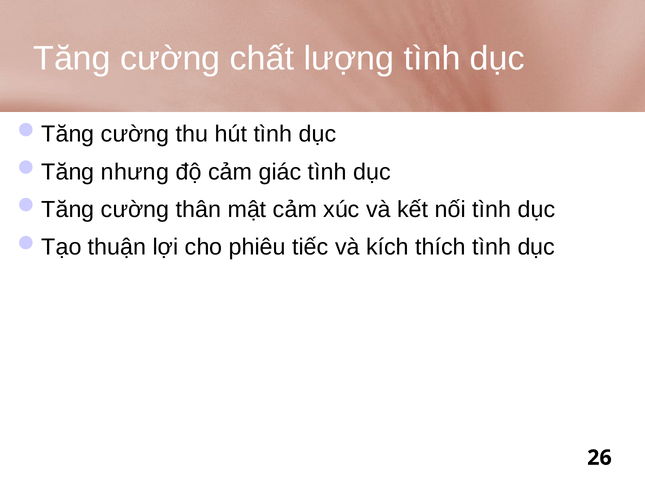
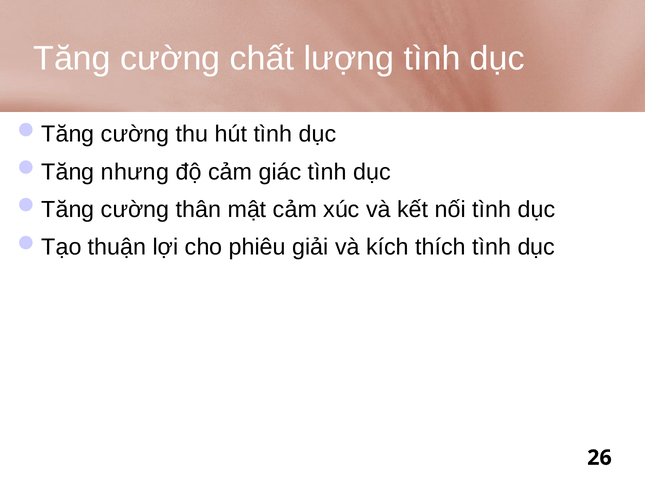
tiếc: tiếc -> giải
